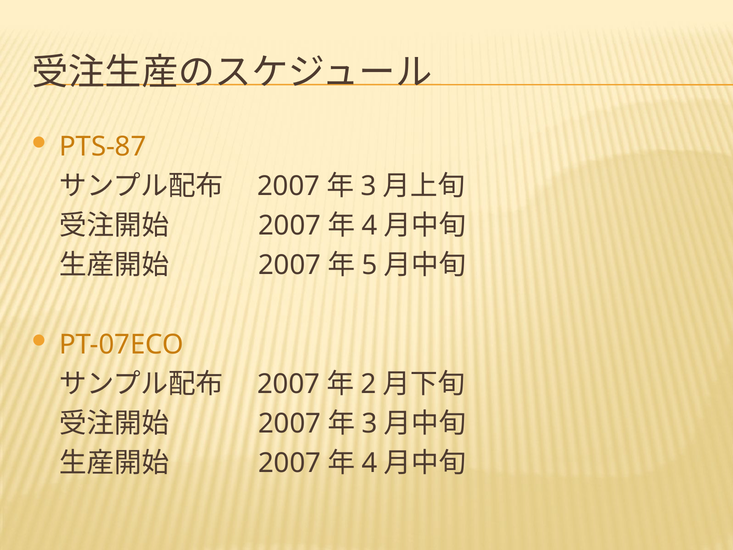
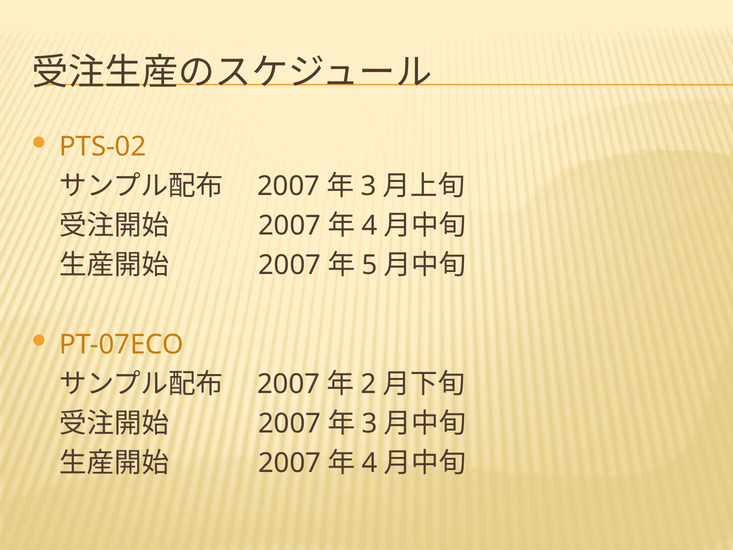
PTS-87: PTS-87 -> PTS-02
